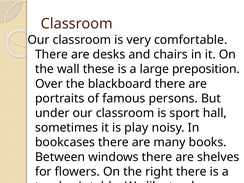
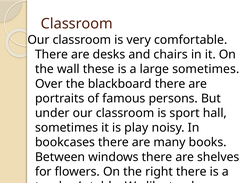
large preposition: preposition -> sometimes
